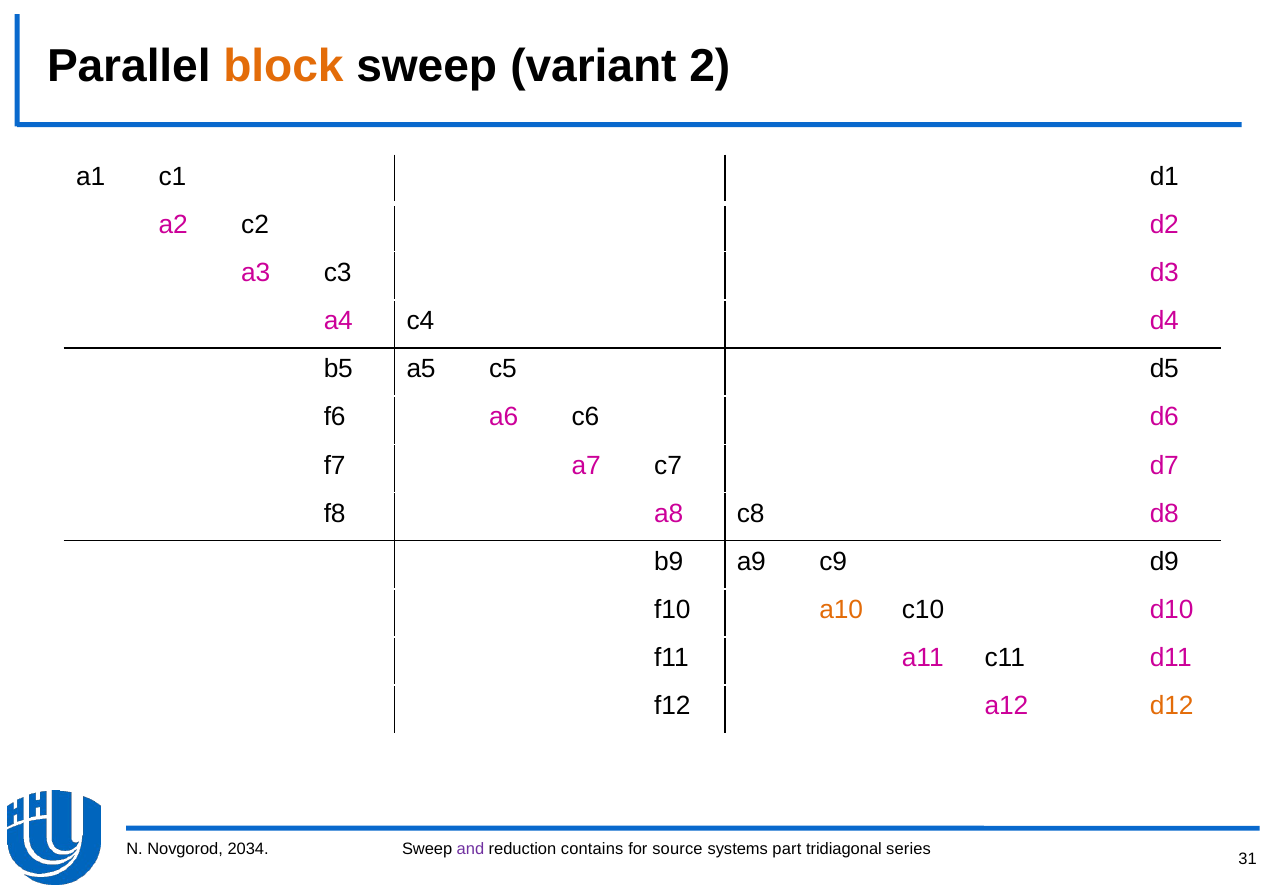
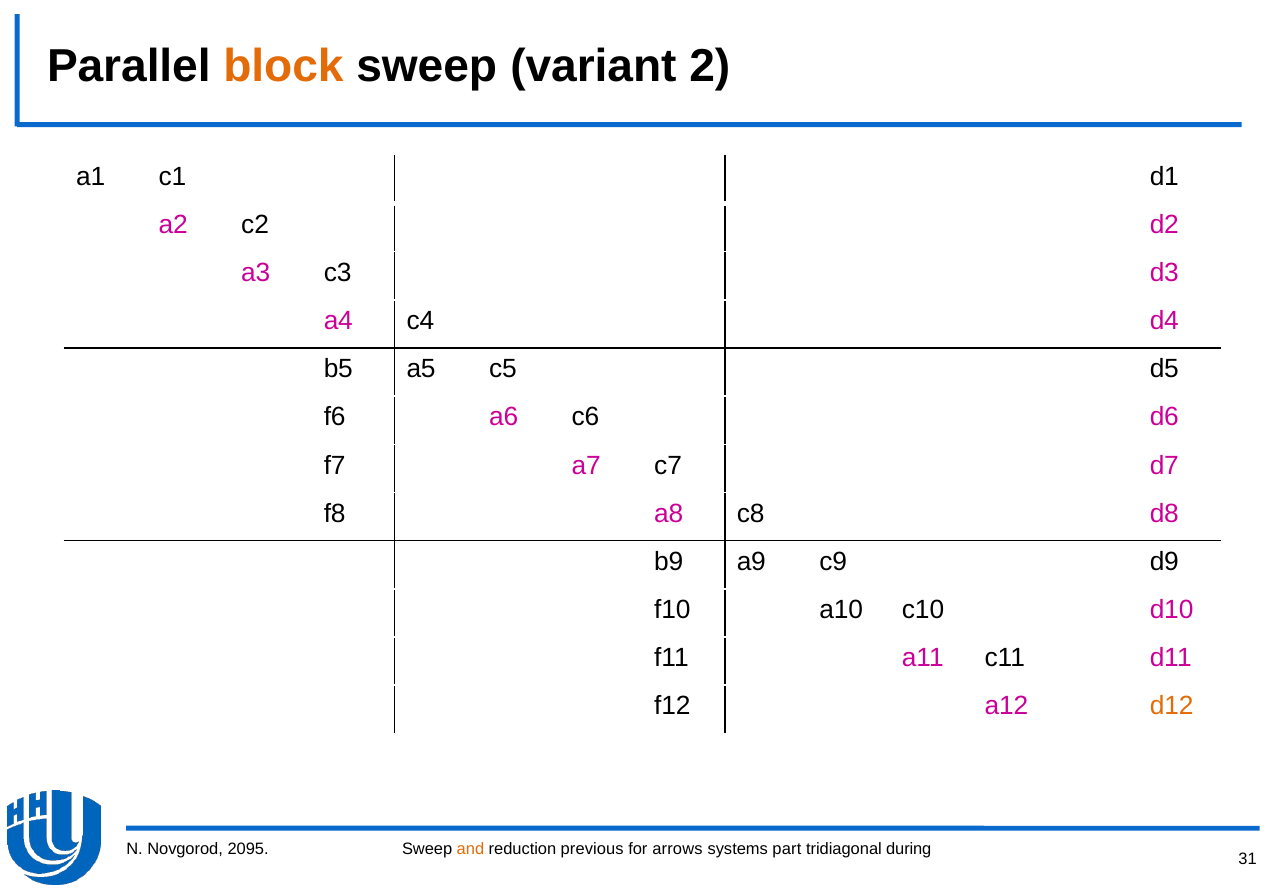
a10 colour: orange -> black
2034: 2034 -> 2095
and colour: purple -> orange
contains: contains -> previous
source: source -> arrows
series: series -> during
